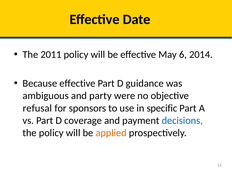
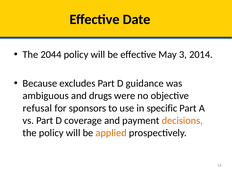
2011: 2011 -> 2044
6: 6 -> 3
Because effective: effective -> excludes
party: party -> drugs
decisions colour: blue -> orange
